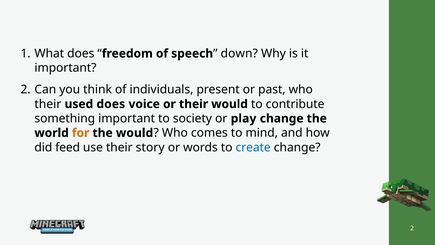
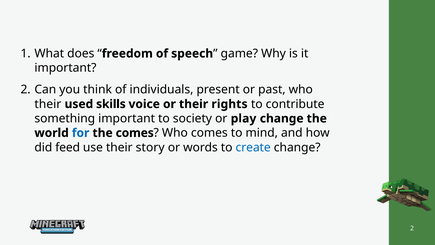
down: down -> game
used does: does -> skills
their would: would -> rights
for colour: orange -> blue
the would: would -> comes
